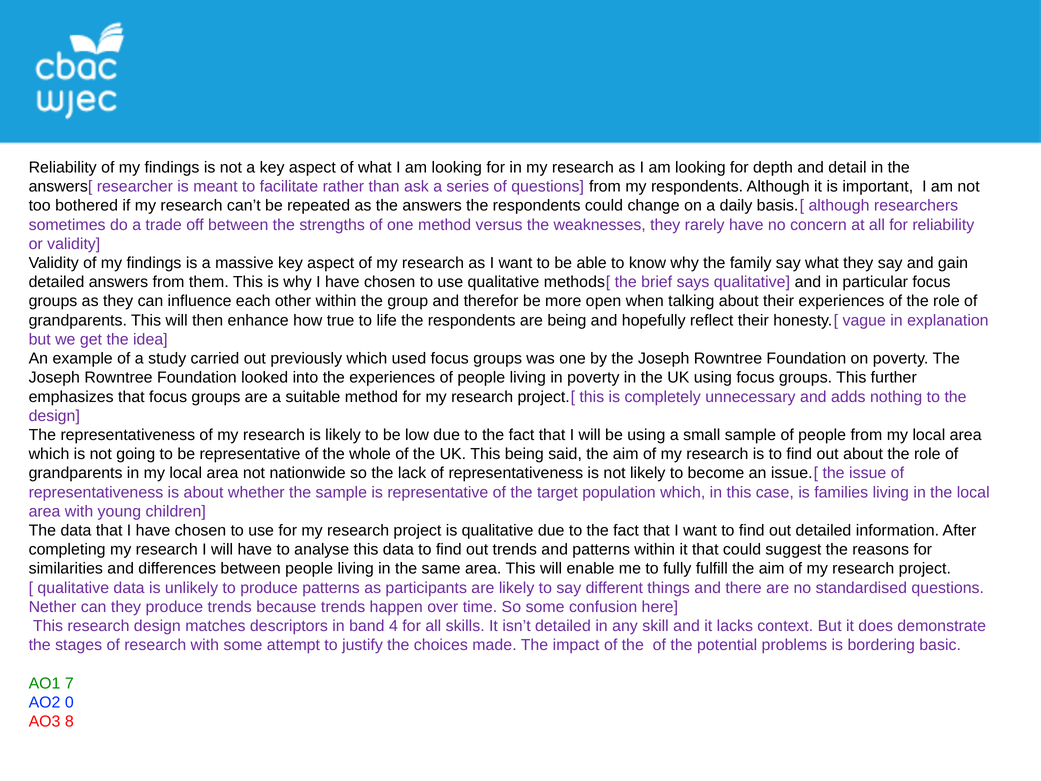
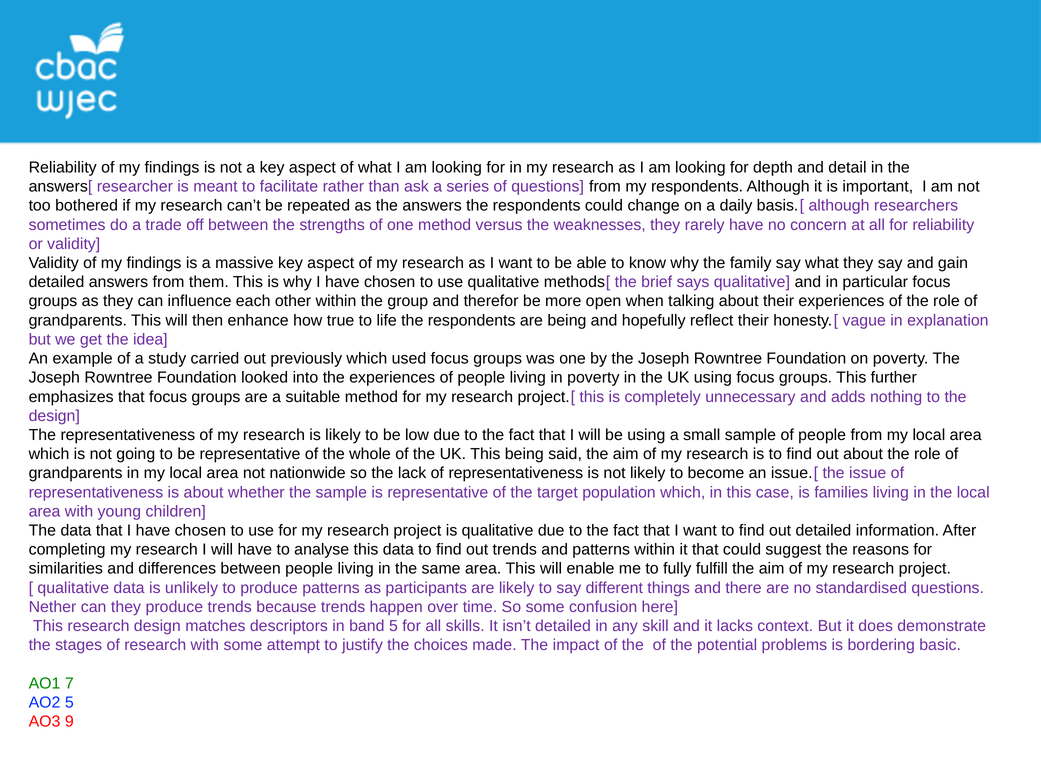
band 4: 4 -> 5
AO2 0: 0 -> 5
8: 8 -> 9
